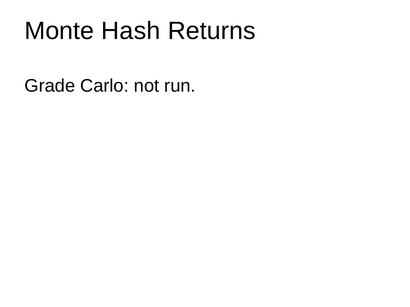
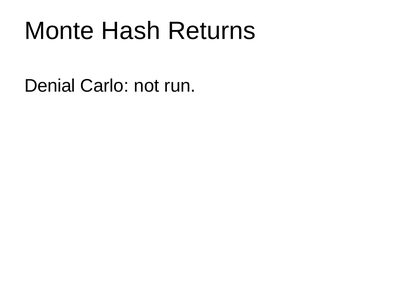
Grade: Grade -> Denial
